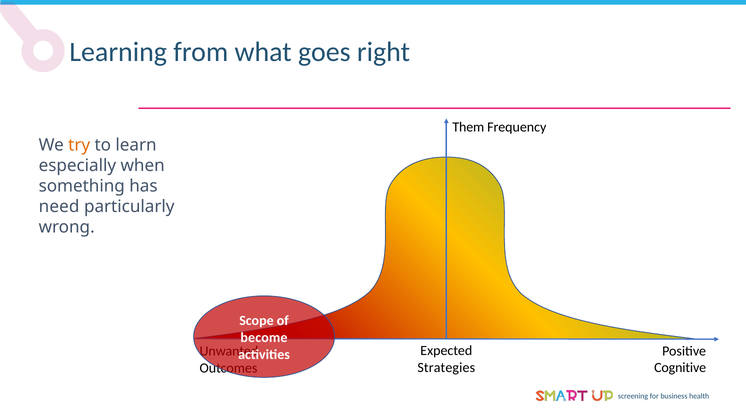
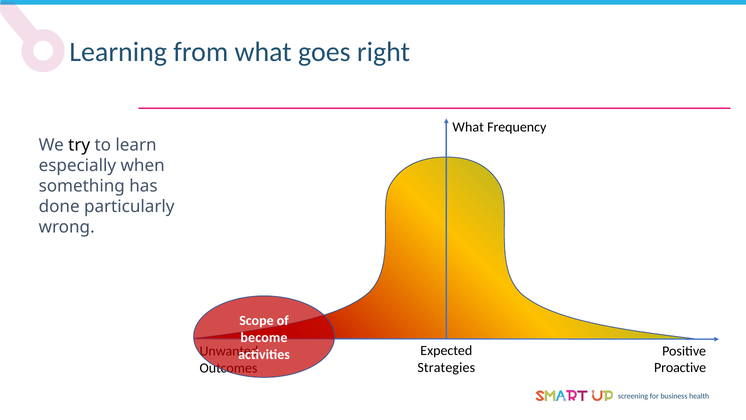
Them at (468, 127): Them -> What
try colour: orange -> black
need: need -> done
Cognitive: Cognitive -> Proactive
